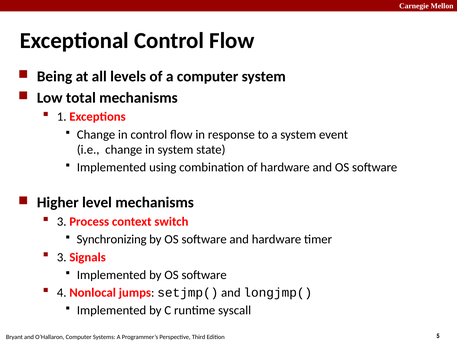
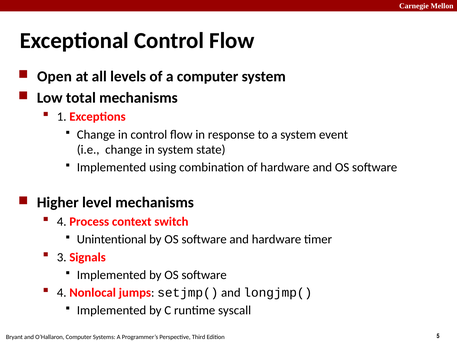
Being: Being -> Open
3 at (62, 222): 3 -> 4
Synchronizing: Synchronizing -> Unintentional
